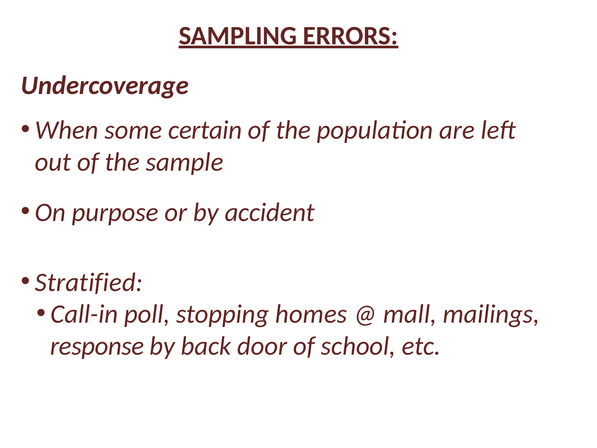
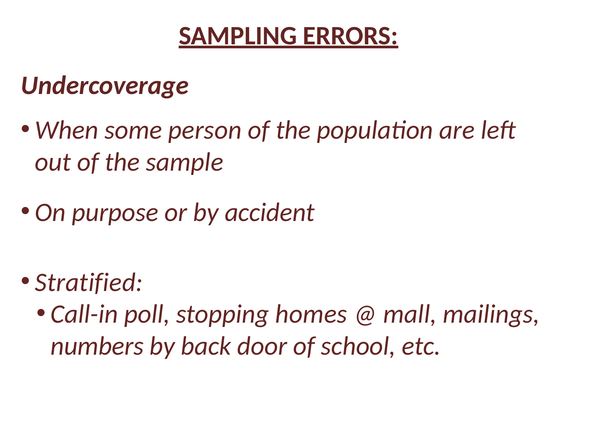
certain: certain -> person
response: response -> numbers
